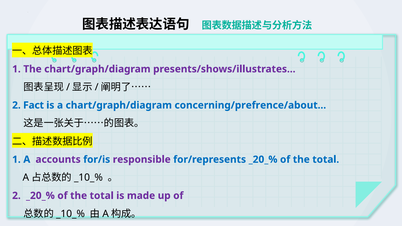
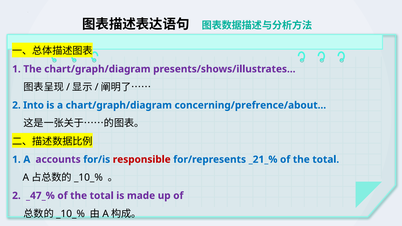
Fact: Fact -> Into
responsible colour: purple -> red
for/represents _20_%: _20_% -> _21_%
2 _20_%: _20_% -> _47_%
